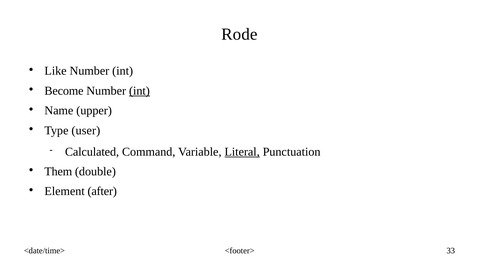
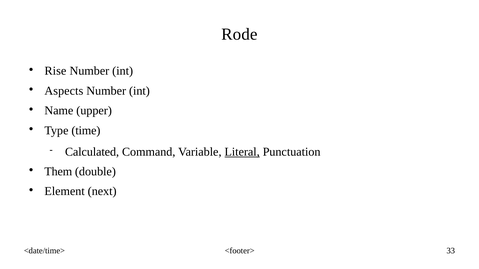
Like: Like -> Rise
Become: Become -> Aspects
int at (139, 91) underline: present -> none
user: user -> time
after: after -> next
